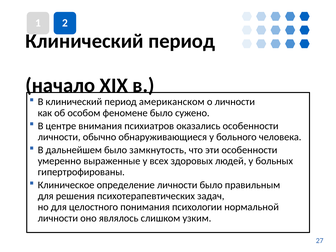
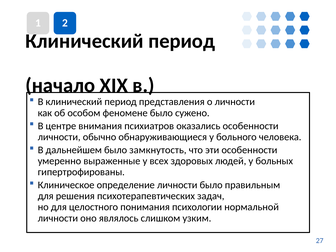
американском: американском -> представления
